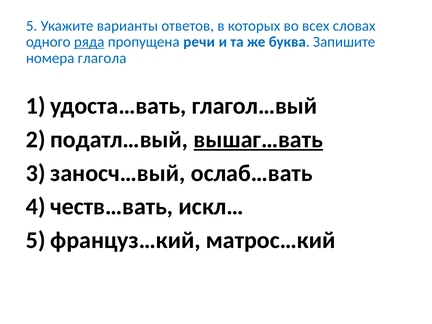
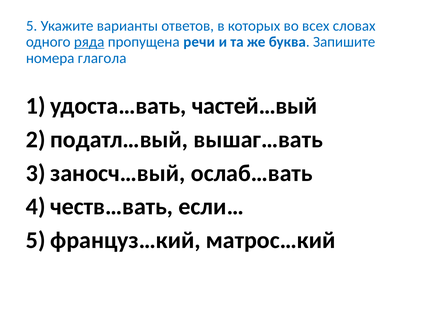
глагол…вый: глагол…вый -> частей…вый
вышаг…вать underline: present -> none
искл…: искл… -> если…
